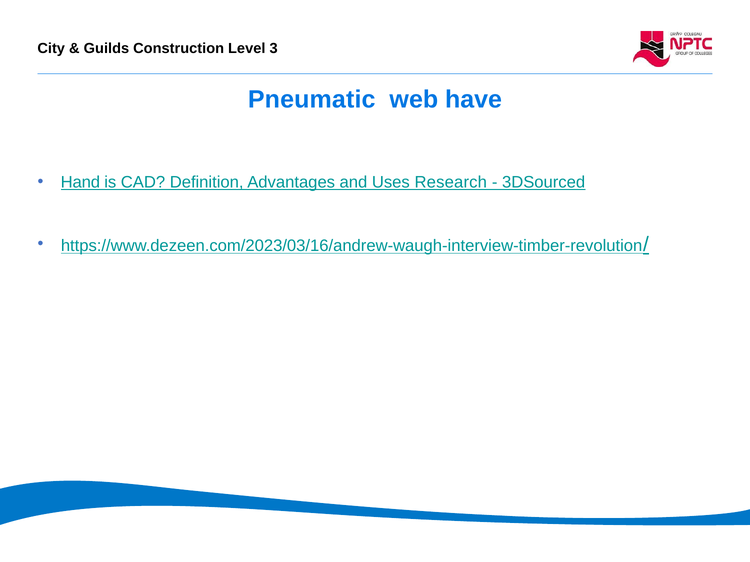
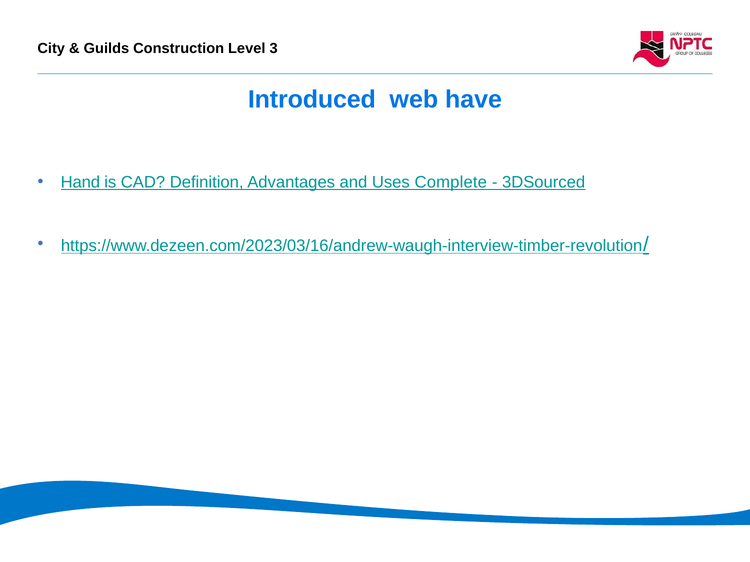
Pneumatic: Pneumatic -> Introduced
Research: Research -> Complete
